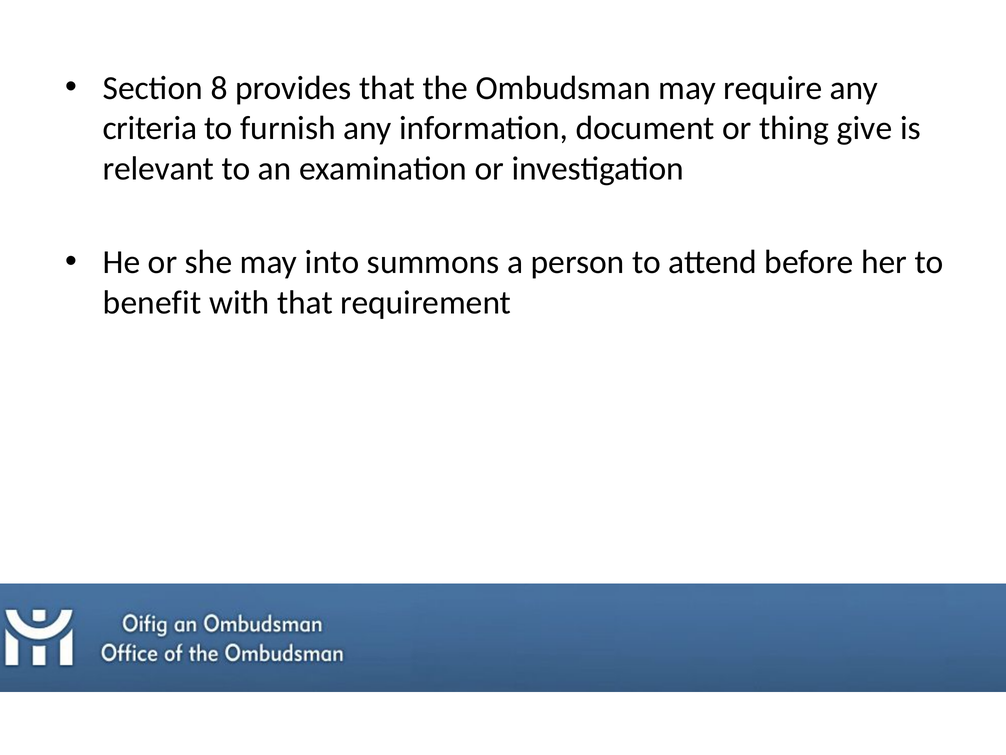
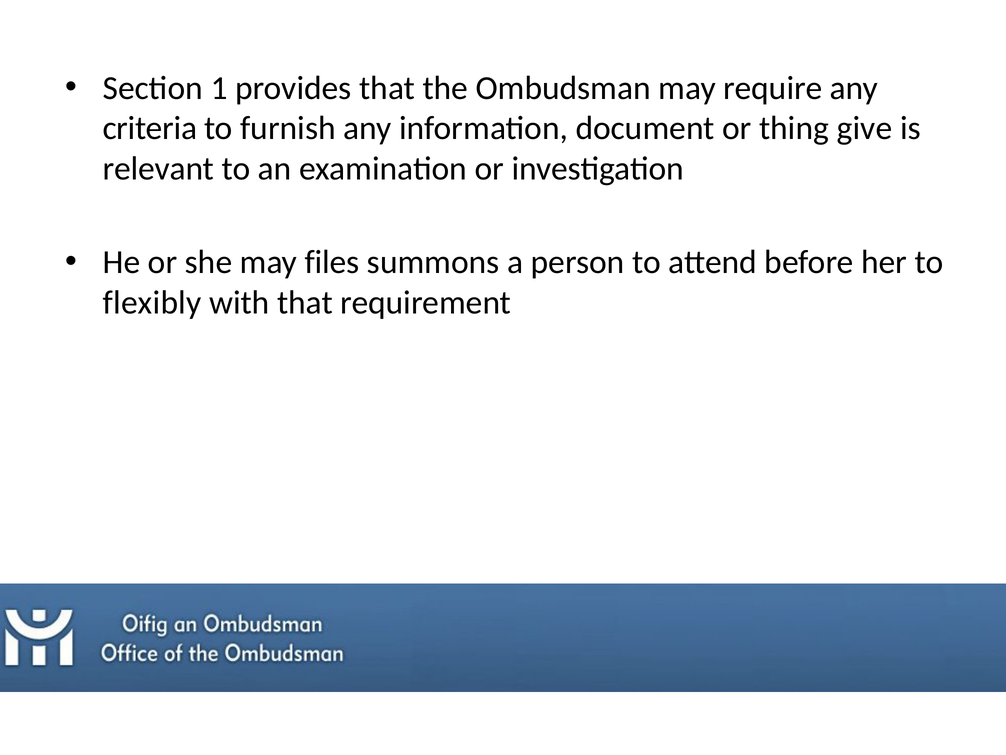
8: 8 -> 1
into: into -> files
benefit: benefit -> flexibly
